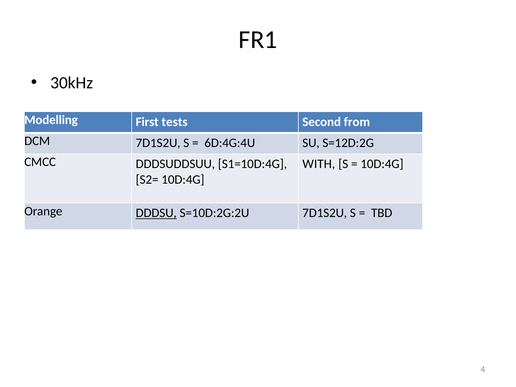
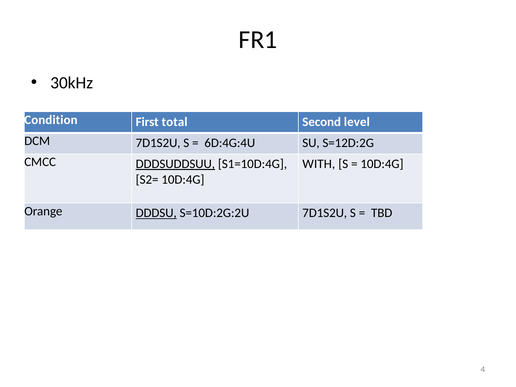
Modelling: Modelling -> Condition
tests: tests -> total
from: from -> level
DDDSUDDSUU underline: none -> present
